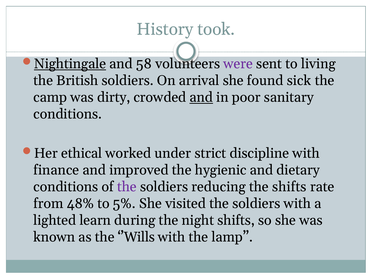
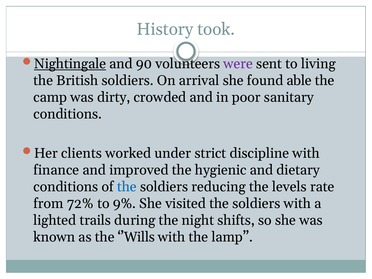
58: 58 -> 90
sick: sick -> able
and at (201, 97) underline: present -> none
ethical: ethical -> clients
the at (127, 187) colour: purple -> blue
the shifts: shifts -> levels
48%: 48% -> 72%
5%: 5% -> 9%
learn: learn -> trails
